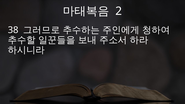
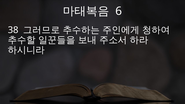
2: 2 -> 6
